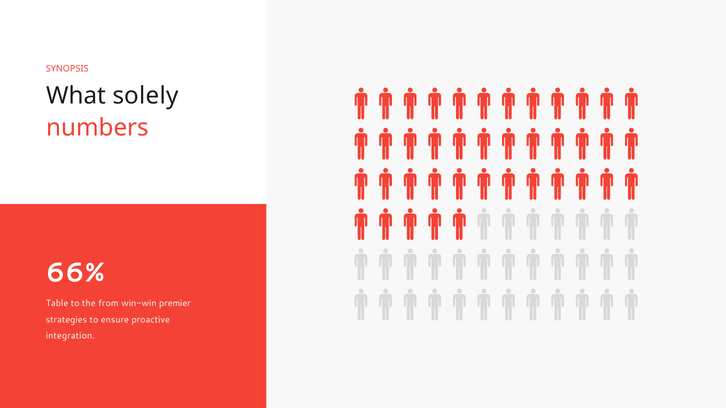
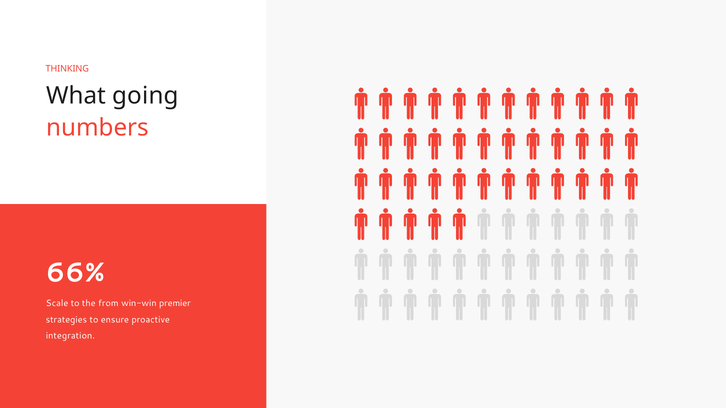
SYNOPSIS: SYNOPSIS -> THINKING
solely: solely -> going
Table: Table -> Scale
